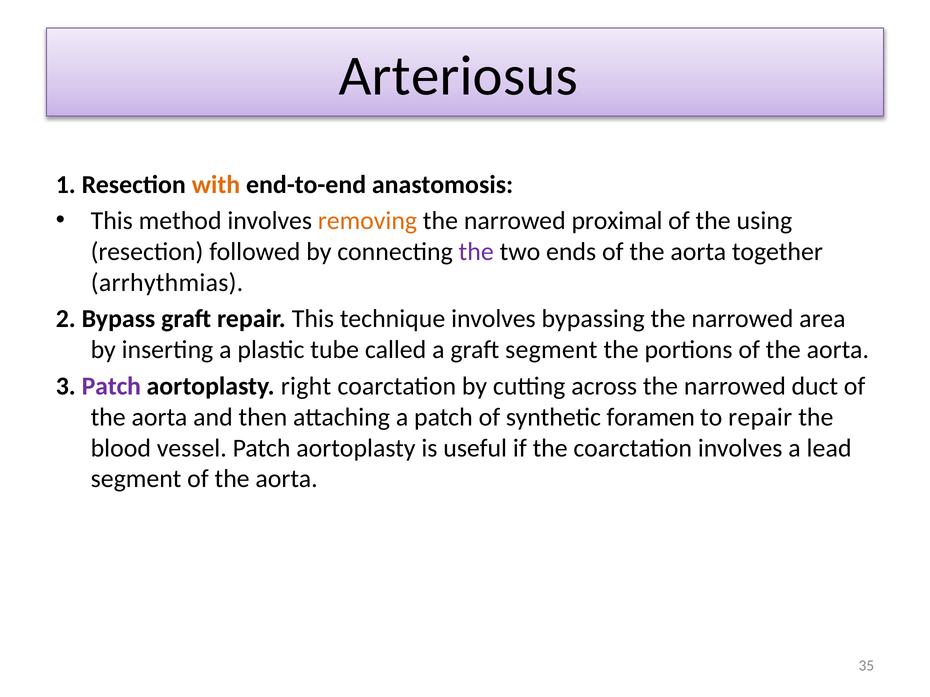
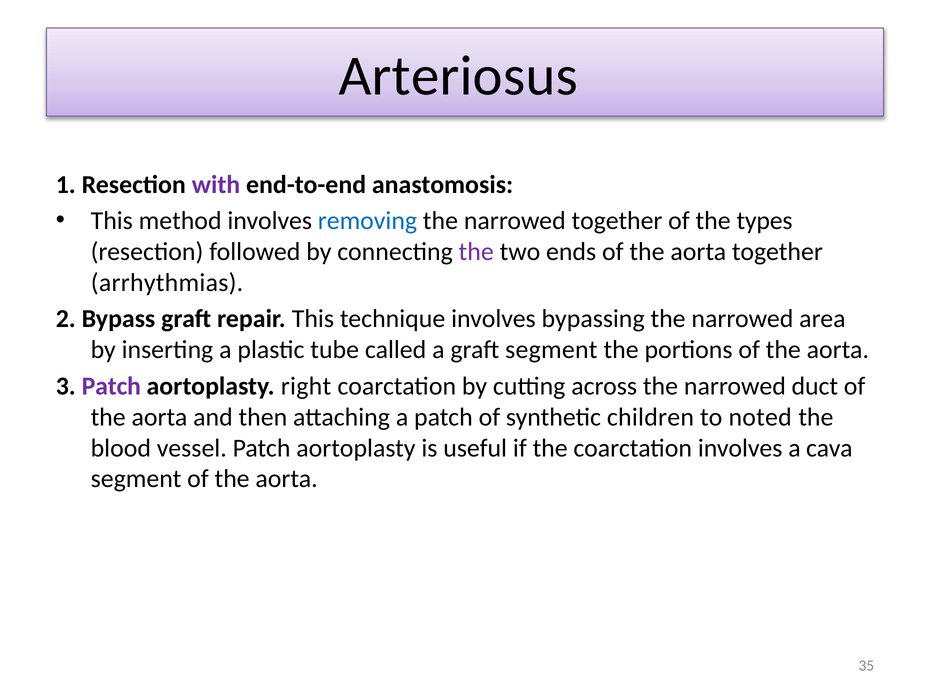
with colour: orange -> purple
removing colour: orange -> blue
narrowed proximal: proximal -> together
using: using -> types
foramen: foramen -> children
to repair: repair -> noted
lead: lead -> cava
